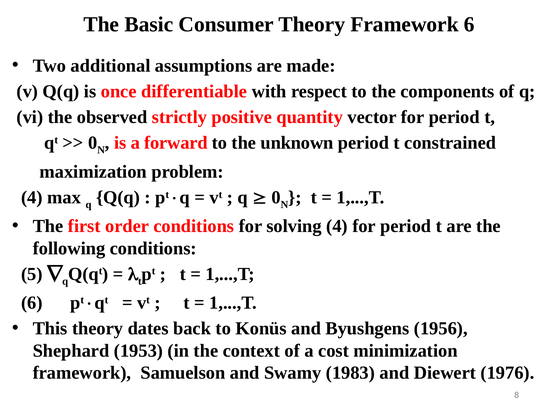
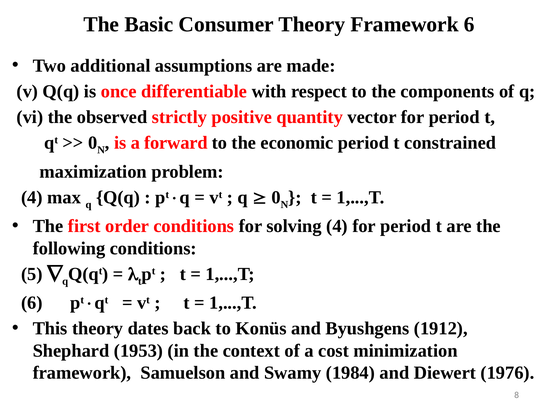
unknown: unknown -> economic
1956: 1956 -> 1912
1983: 1983 -> 1984
